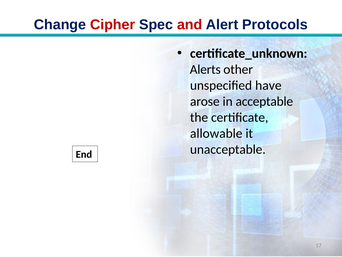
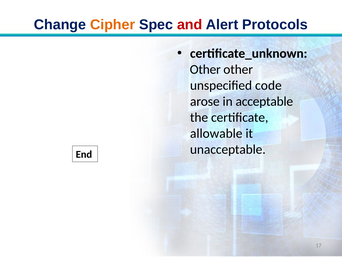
Cipher colour: red -> orange
Alerts at (205, 69): Alerts -> Other
have: have -> code
